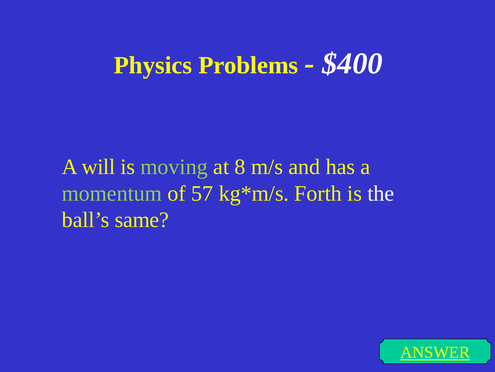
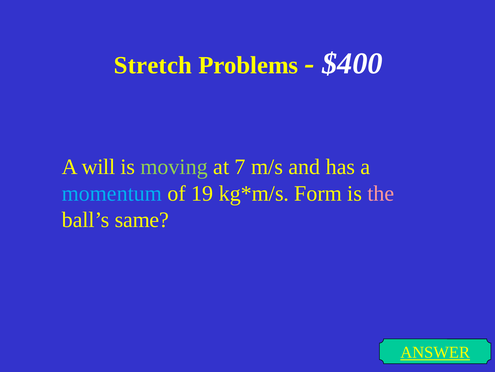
Physics: Physics -> Stretch
8: 8 -> 7
momentum colour: light green -> light blue
57: 57 -> 19
Forth: Forth -> Form
the colour: white -> pink
